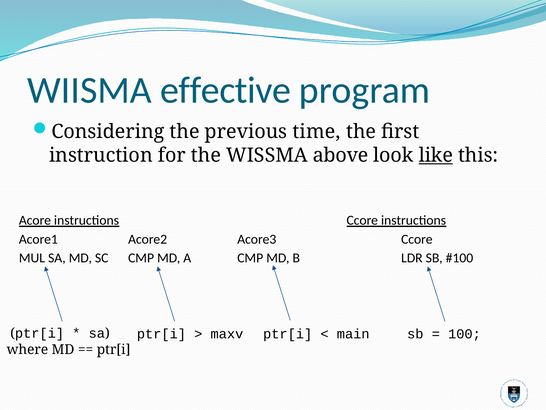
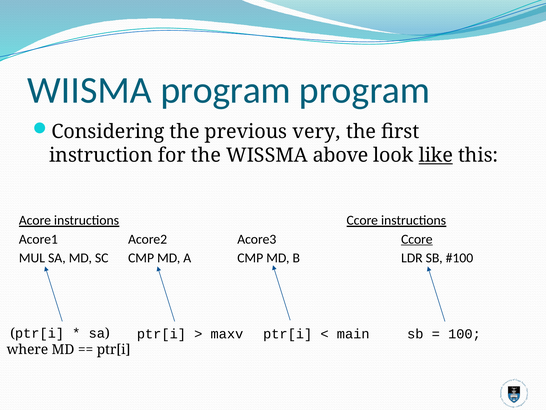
WIISMA effective: effective -> program
time: time -> very
Ccore at (417, 239) underline: none -> present
